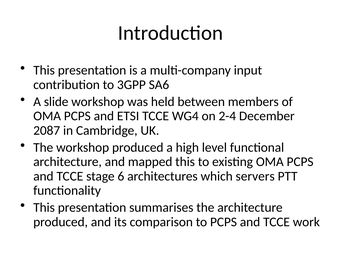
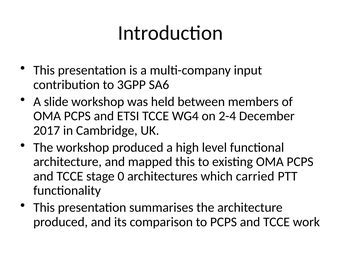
2087: 2087 -> 2017
6: 6 -> 0
servers: servers -> carried
